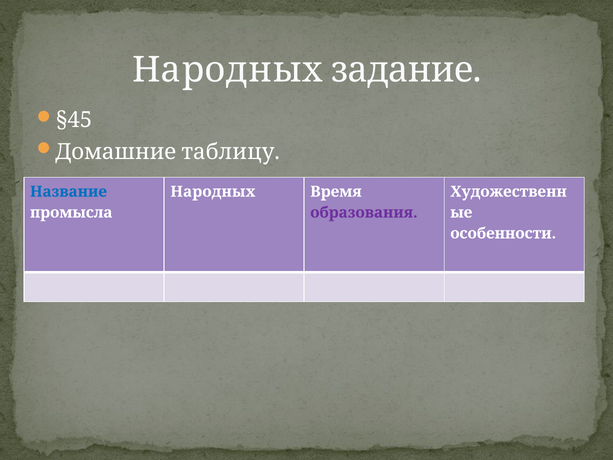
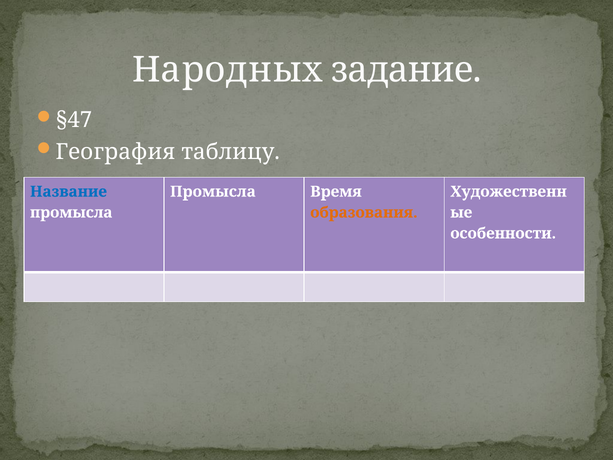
§45: §45 -> §47
Домашние: Домашние -> География
Народных at (213, 192): Народных -> Промысла
образования colour: purple -> orange
